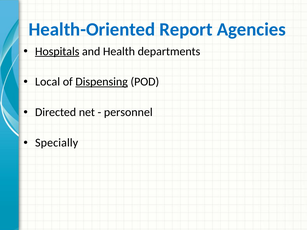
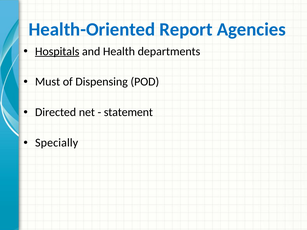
Local: Local -> Must
Dispensing underline: present -> none
personnel: personnel -> statement
